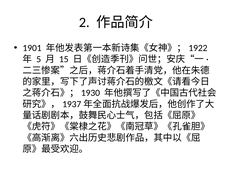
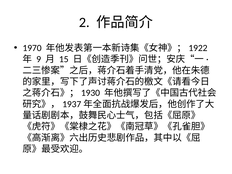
1901: 1901 -> 1970
5: 5 -> 9
